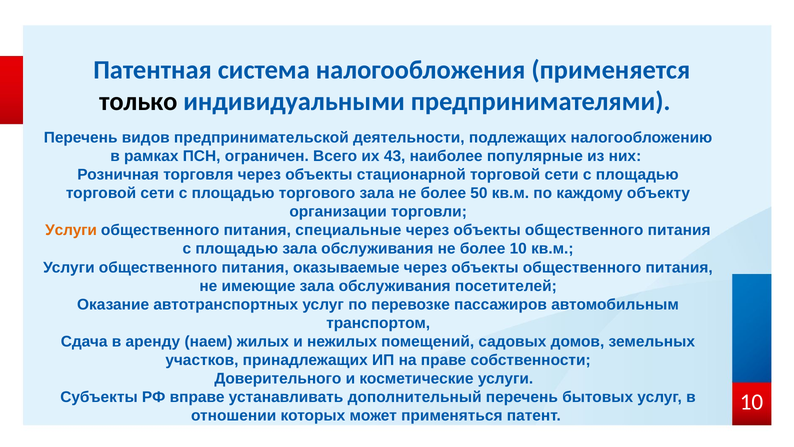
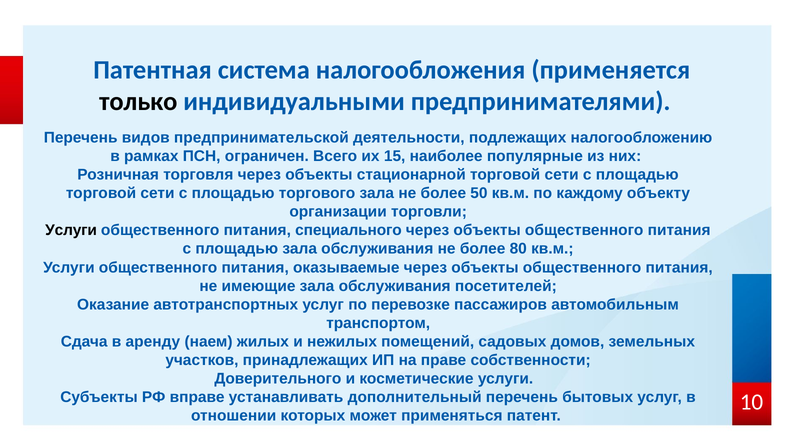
43: 43 -> 15
Услуги at (71, 230) colour: orange -> black
специальные: специальные -> специального
более 10: 10 -> 80
